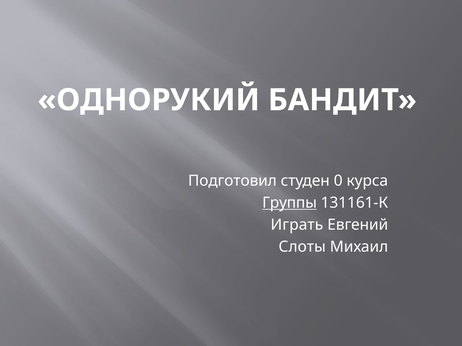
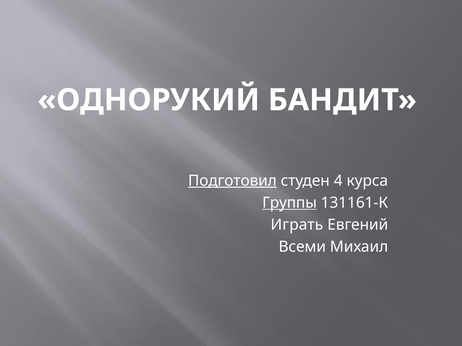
Подготовил underline: none -> present
0: 0 -> 4
Слоты: Слоты -> Всеми
